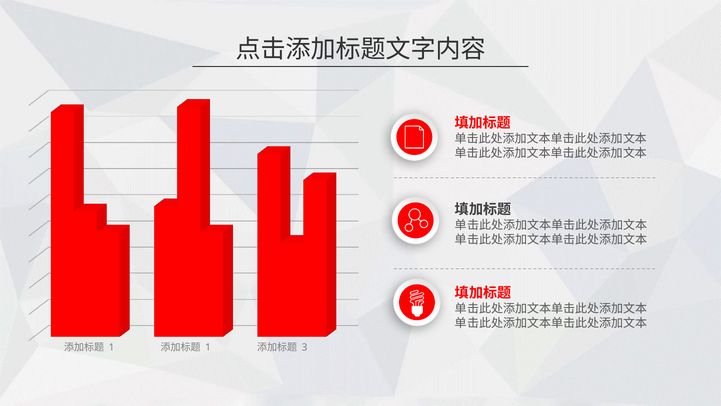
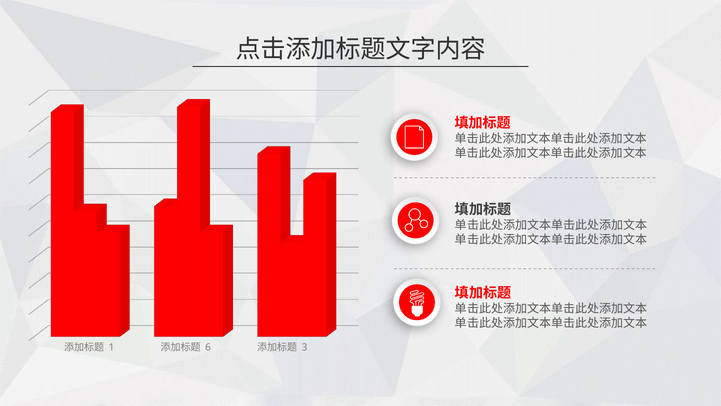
1 at (208, 347): 1 -> 6
